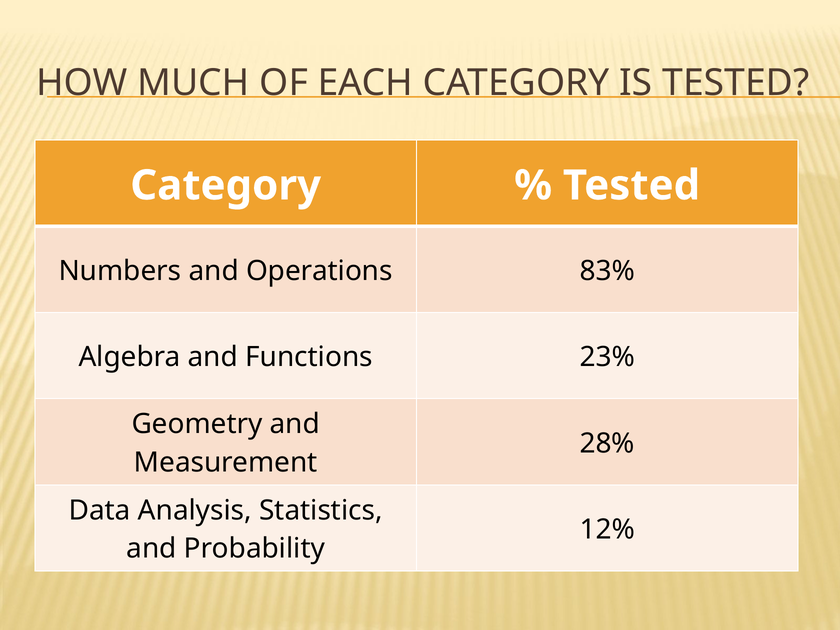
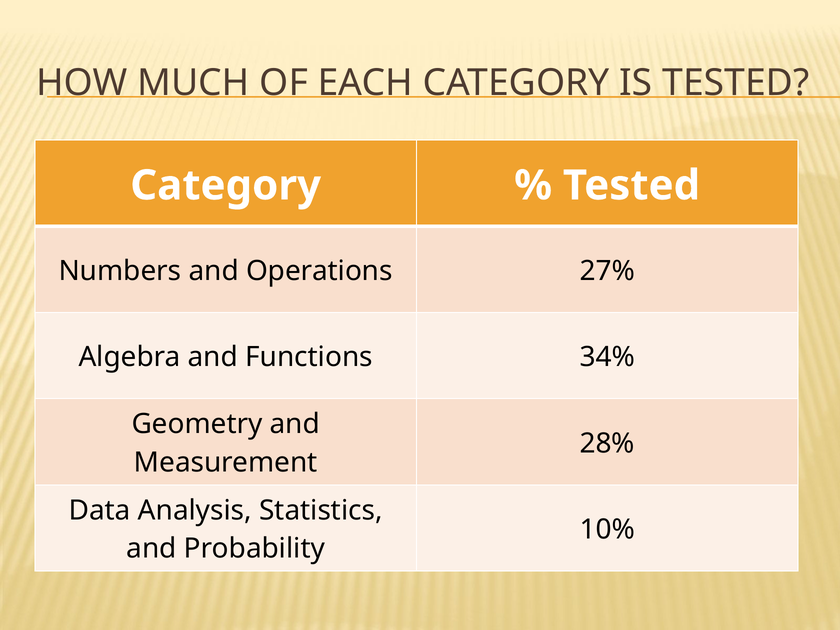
83%: 83% -> 27%
23%: 23% -> 34%
12%: 12% -> 10%
